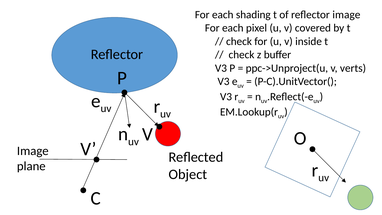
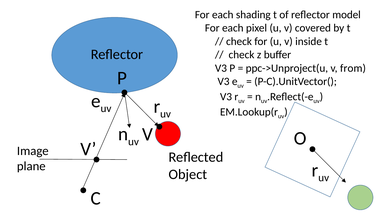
reflector image: image -> model
verts: verts -> from
